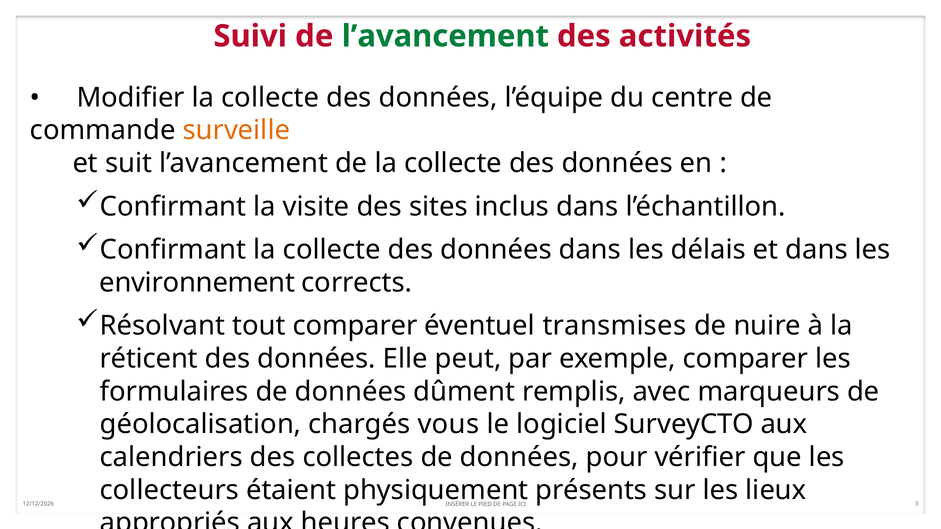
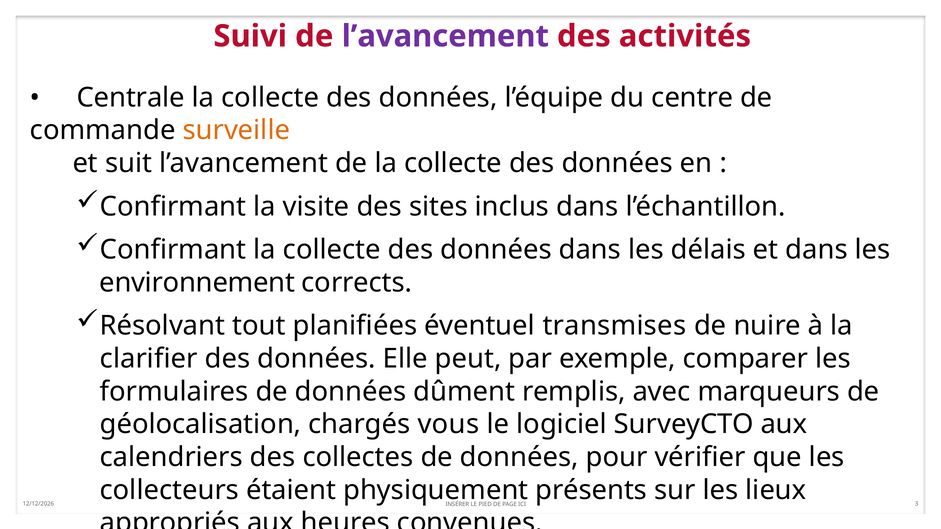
l’avancement at (445, 36) colour: green -> purple
Modifier: Modifier -> Centrale
tout comparer: comparer -> planifiées
réticent: réticent -> clarifier
